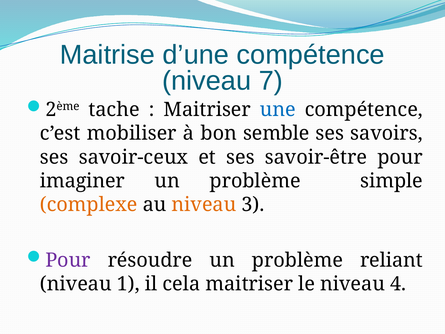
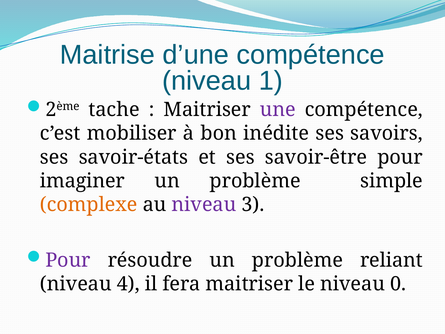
7: 7 -> 1
une colour: blue -> purple
semble: semble -> inédite
savoir-ceux: savoir-ceux -> savoir-états
niveau at (204, 205) colour: orange -> purple
1: 1 -> 4
cela: cela -> fera
4: 4 -> 0
